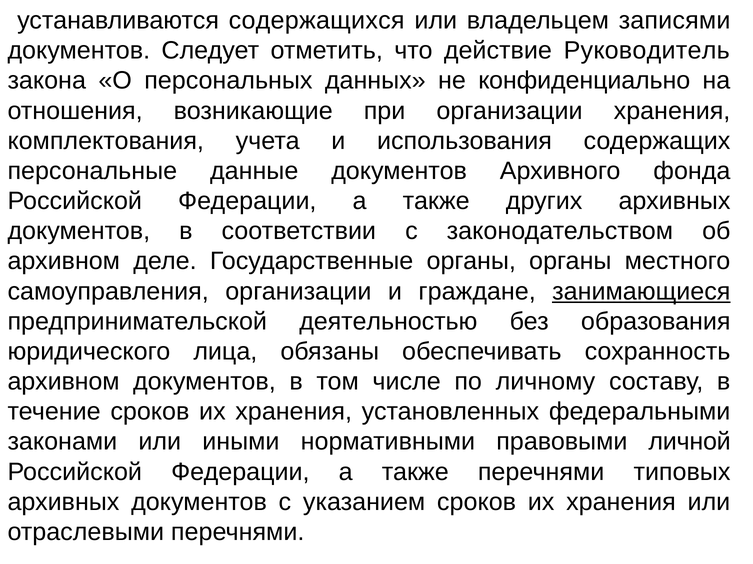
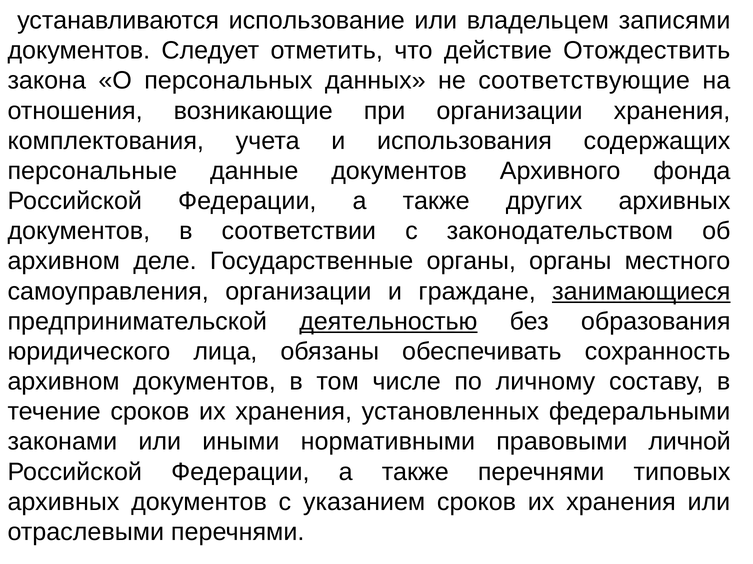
содержащихся: содержащихся -> использование
Руководитель: Руководитель -> Отождествить
конфиденциально: конфиденциально -> соответствующие
деятельностью underline: none -> present
